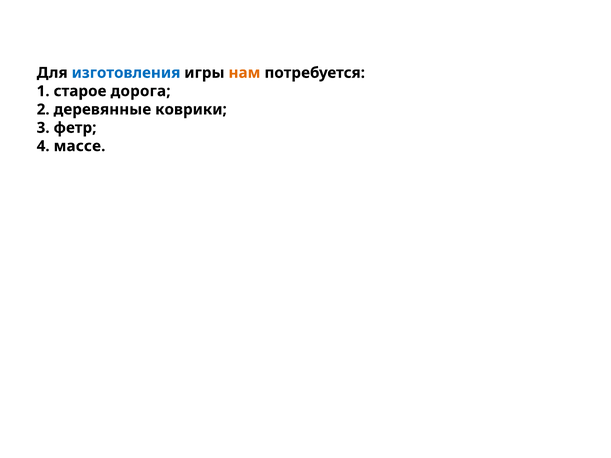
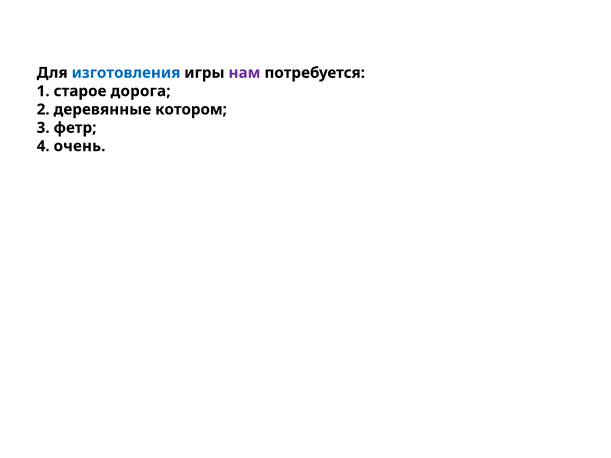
нам colour: orange -> purple
коврики: коврики -> котором
массе: массе -> очень
